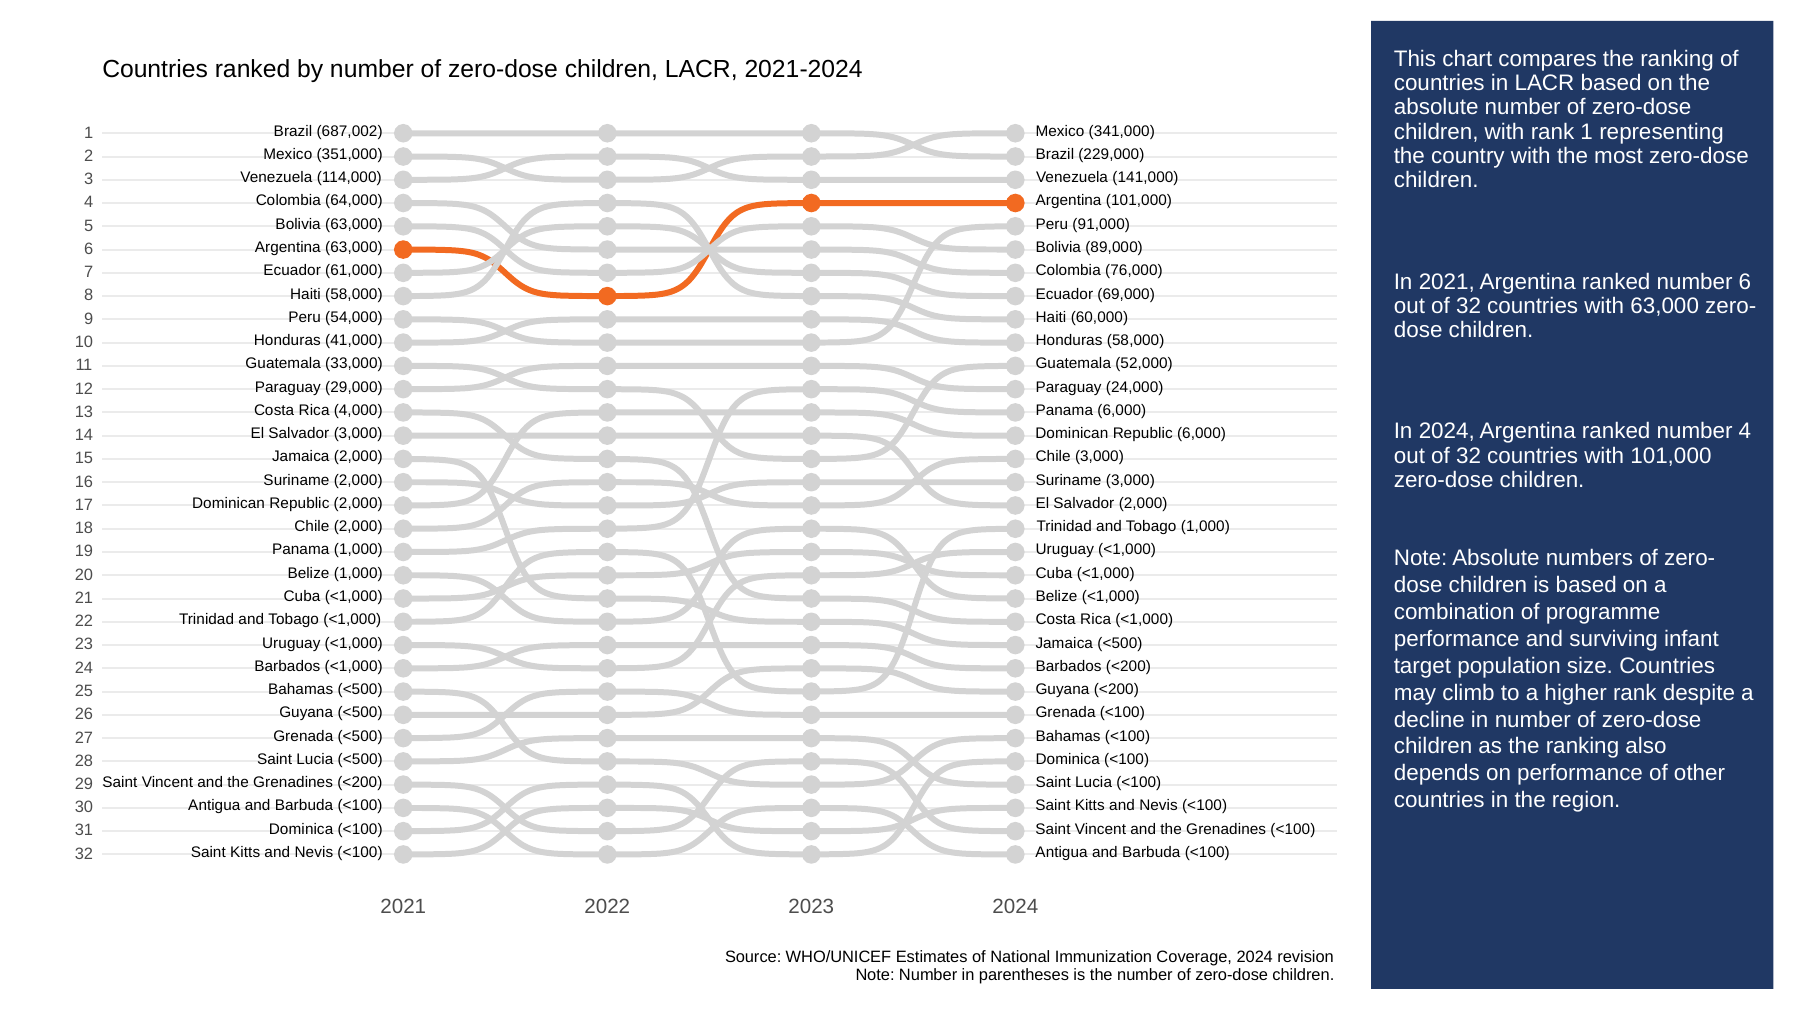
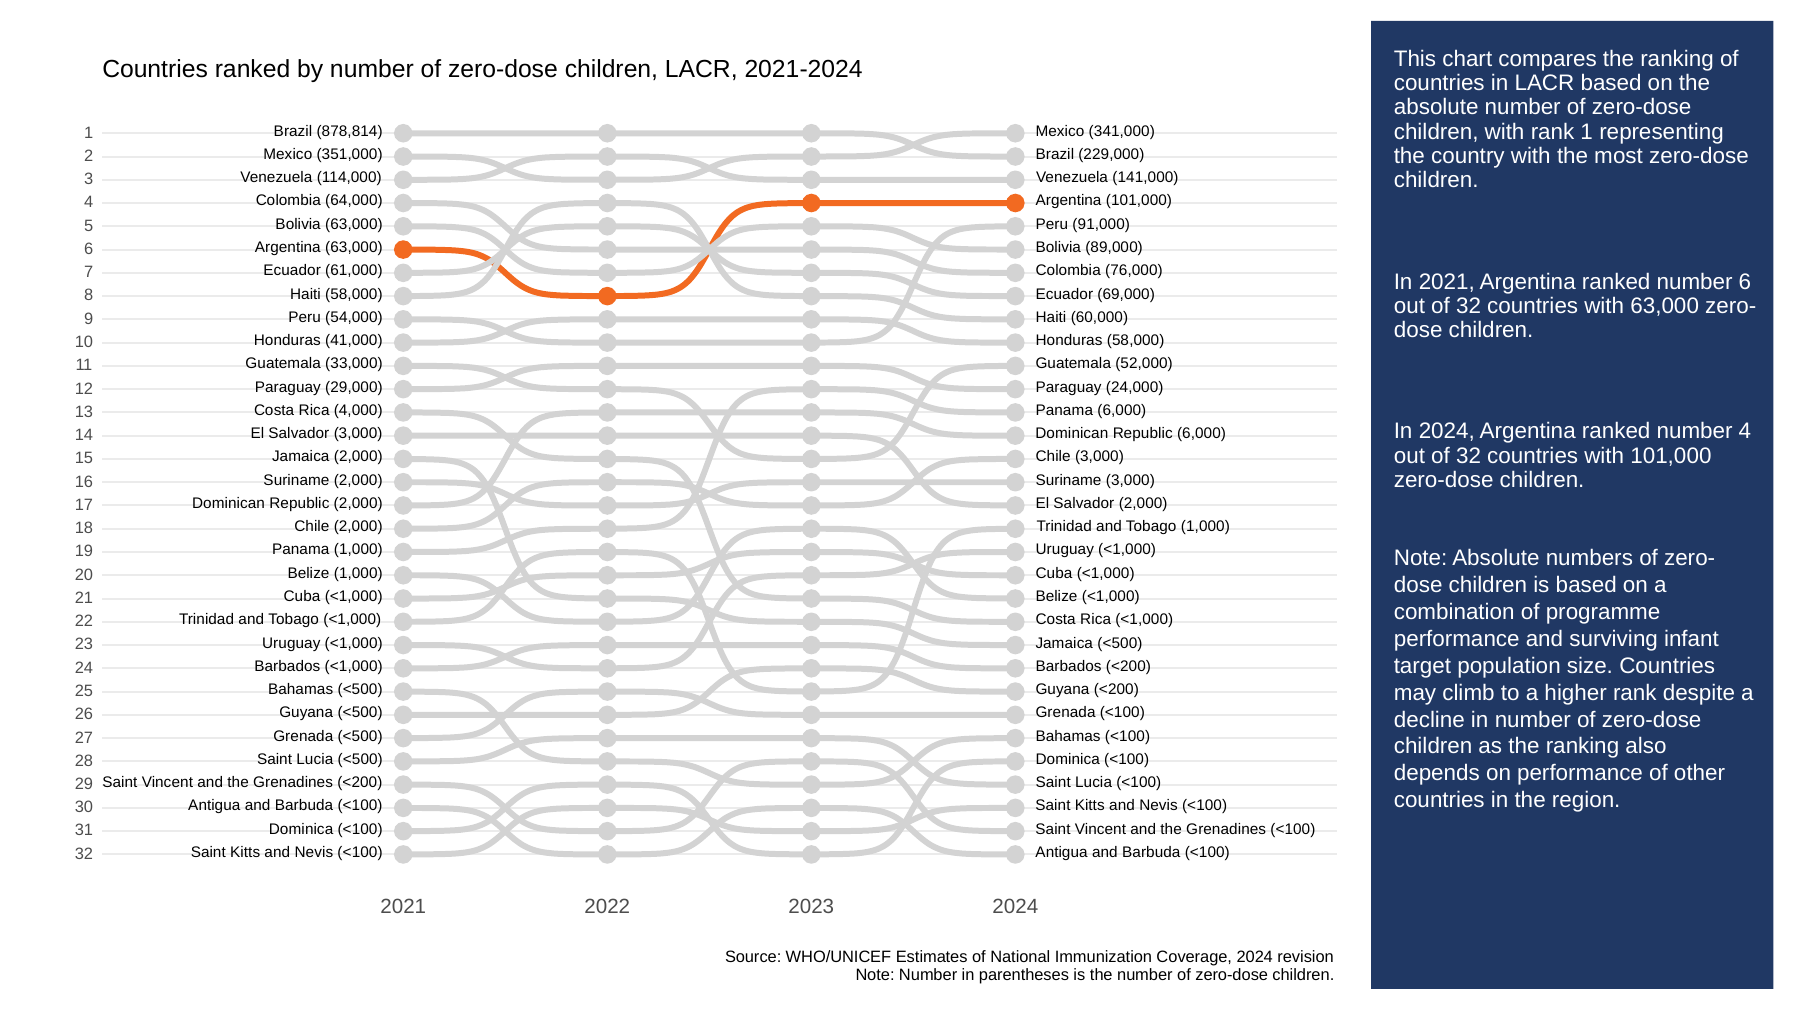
687,002: 687,002 -> 878,814
